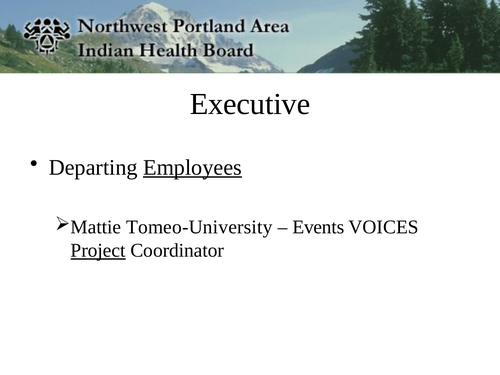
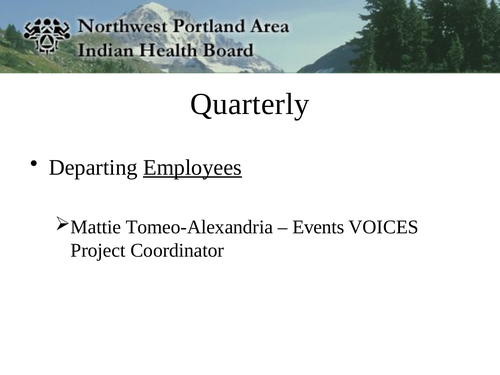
Executive: Executive -> Quarterly
Tomeo-University: Tomeo-University -> Tomeo-Alexandria
Project underline: present -> none
